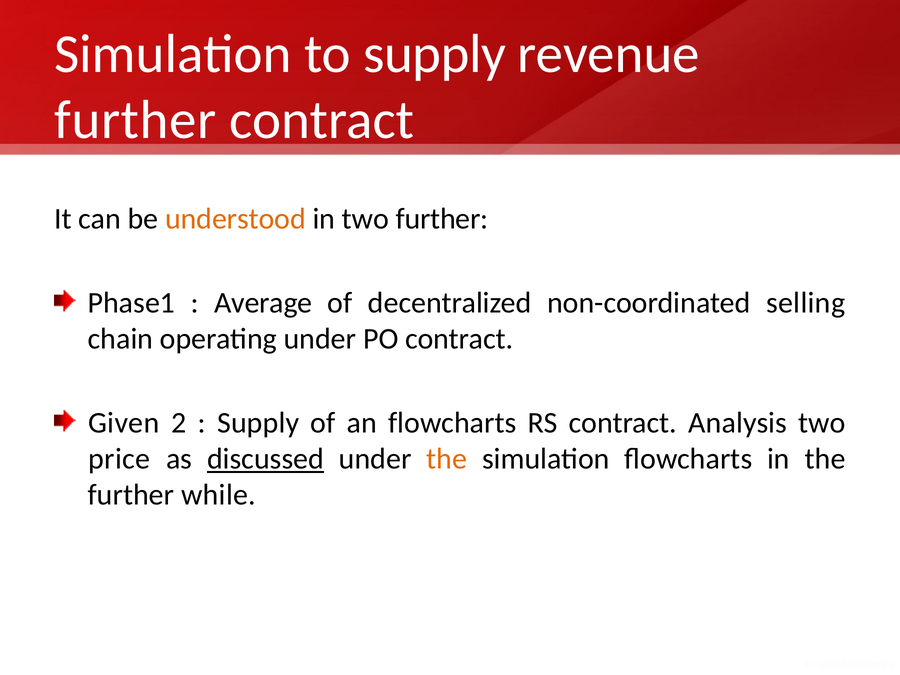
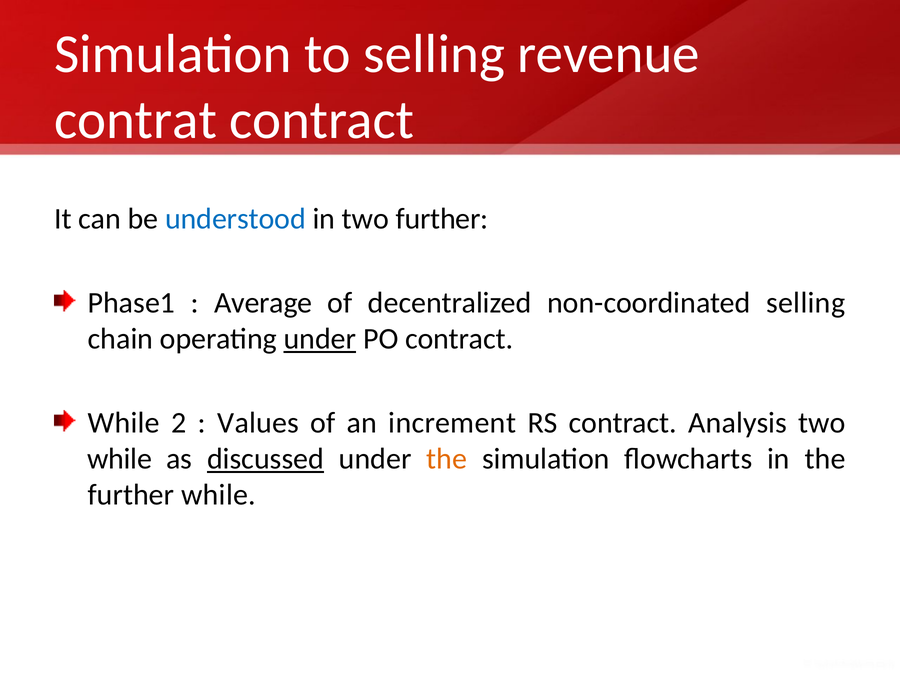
to supply: supply -> selling
further at (135, 120): further -> contrat
understood colour: orange -> blue
under at (320, 339) underline: none -> present
Given at (124, 423): Given -> While
Supply at (258, 423): Supply -> Values
an flowcharts: flowcharts -> increment
price at (119, 459): price -> while
